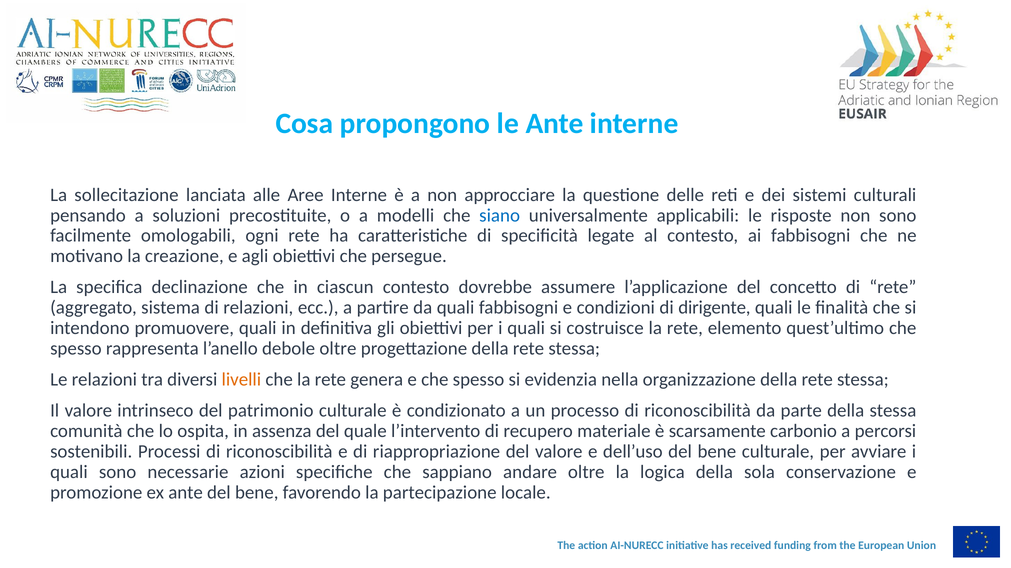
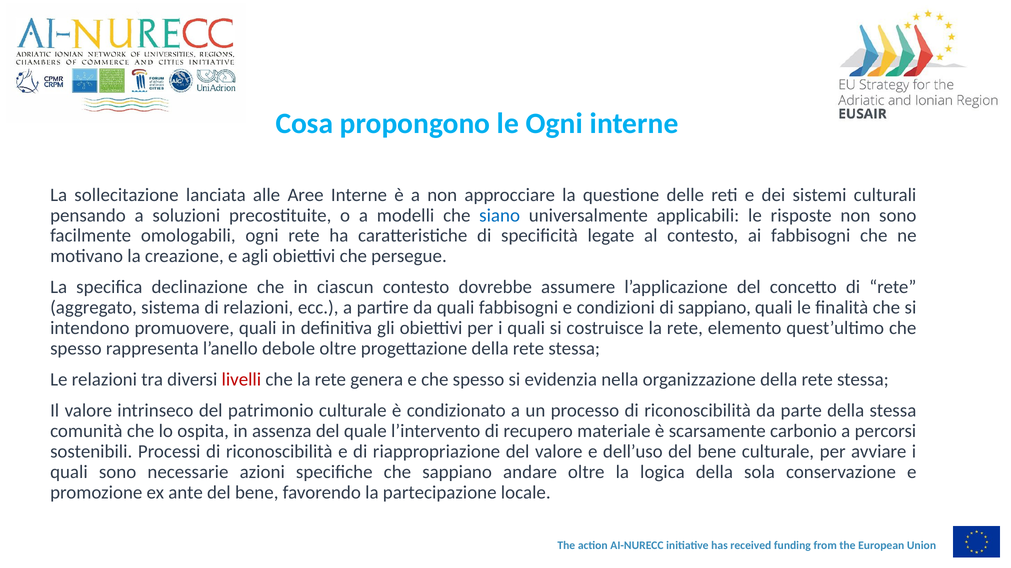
le Ante: Ante -> Ogni
di dirigente: dirigente -> sappiano
livelli colour: orange -> red
